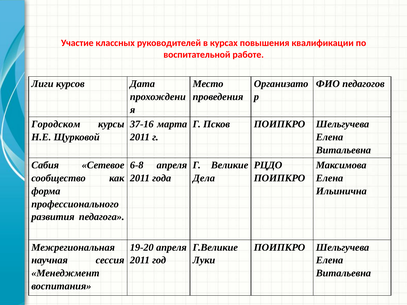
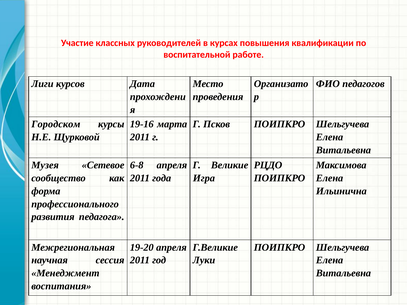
37-16: 37-16 -> 19-16
Сабия: Сабия -> Музея
Дела: Дела -> Игра
